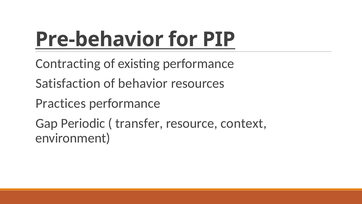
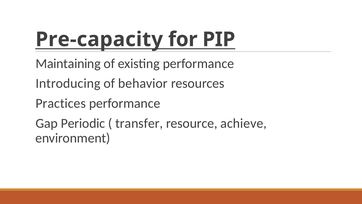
Pre-behavior: Pre-behavior -> Pre-capacity
Contracting: Contracting -> Maintaining
Satisfaction: Satisfaction -> Introducing
context: context -> achieve
